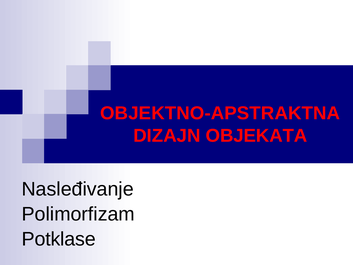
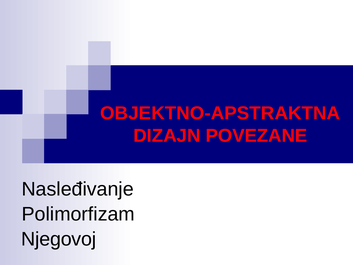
OBJEKATA: OBJEKATA -> POVEZANE
Potklase: Potklase -> Njegovoj
